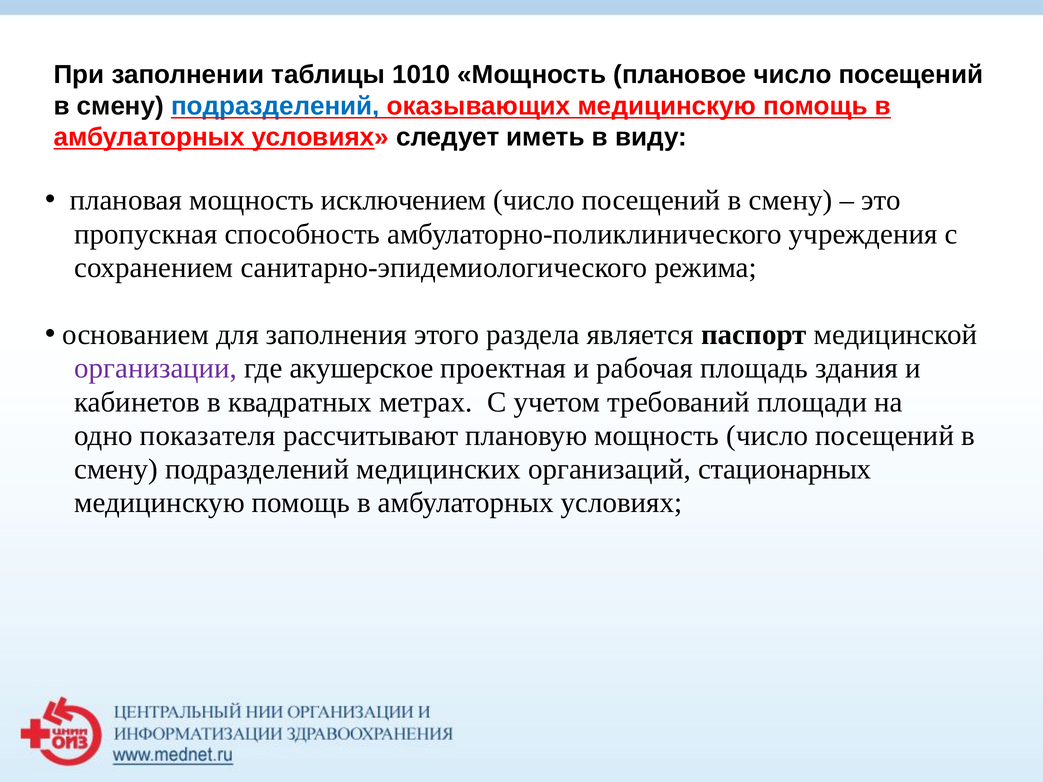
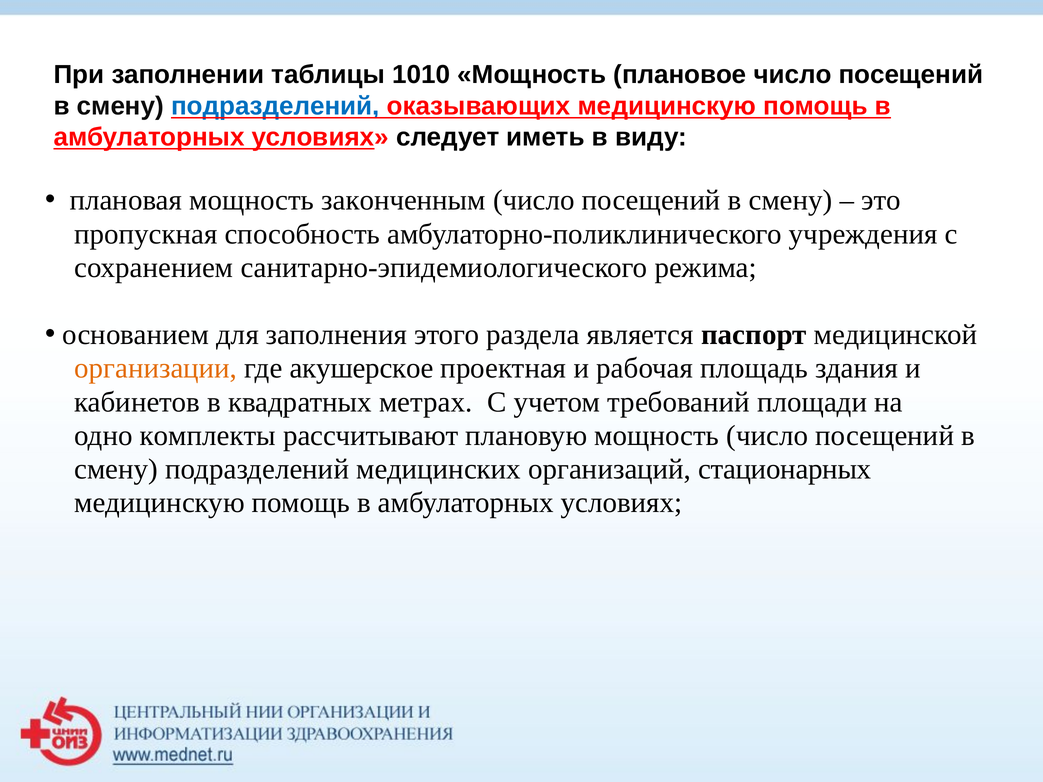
исключением: исключением -> законченным
организации colour: purple -> orange
показателя: показателя -> комплекты
